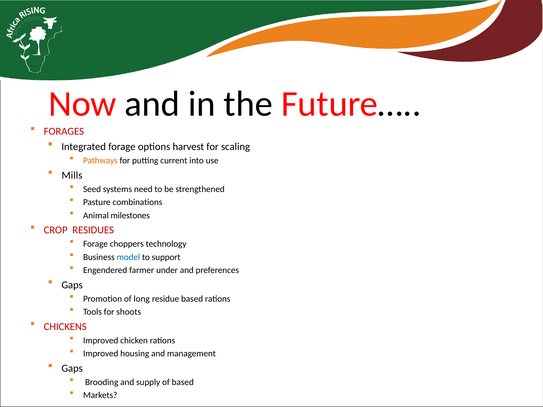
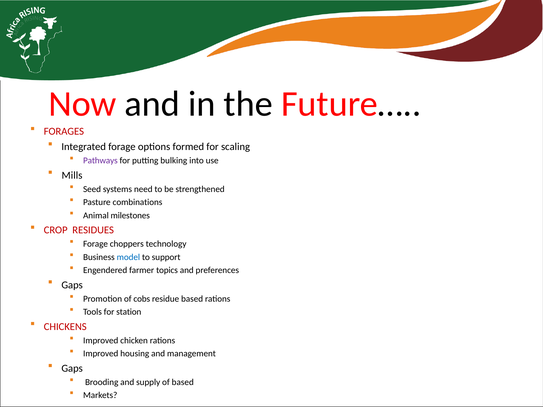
harvest: harvest -> formed
Pathways colour: orange -> purple
current: current -> bulking
under: under -> topics
long: long -> cobs
shoots: shoots -> station
